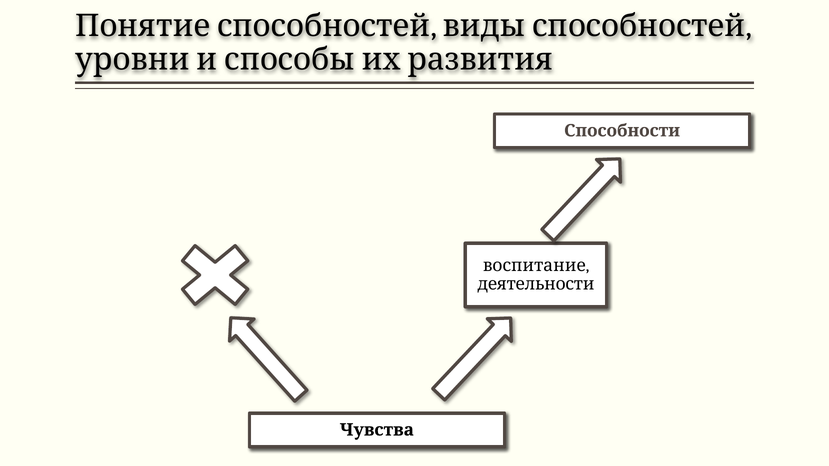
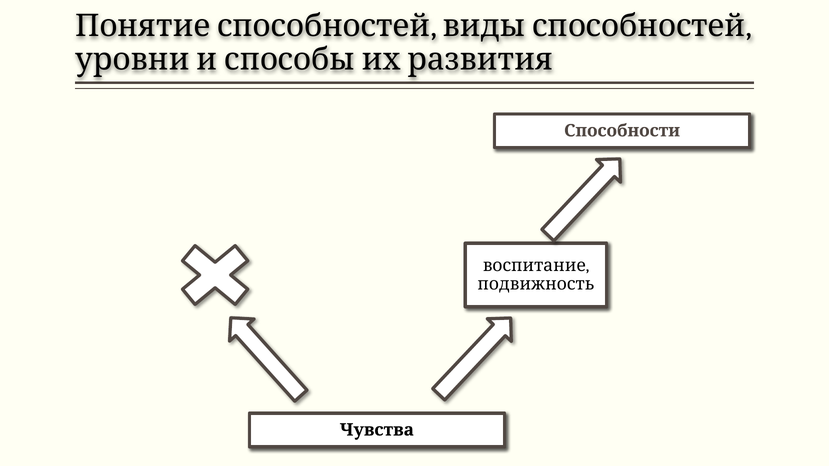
деятельности: деятельности -> подвижность
